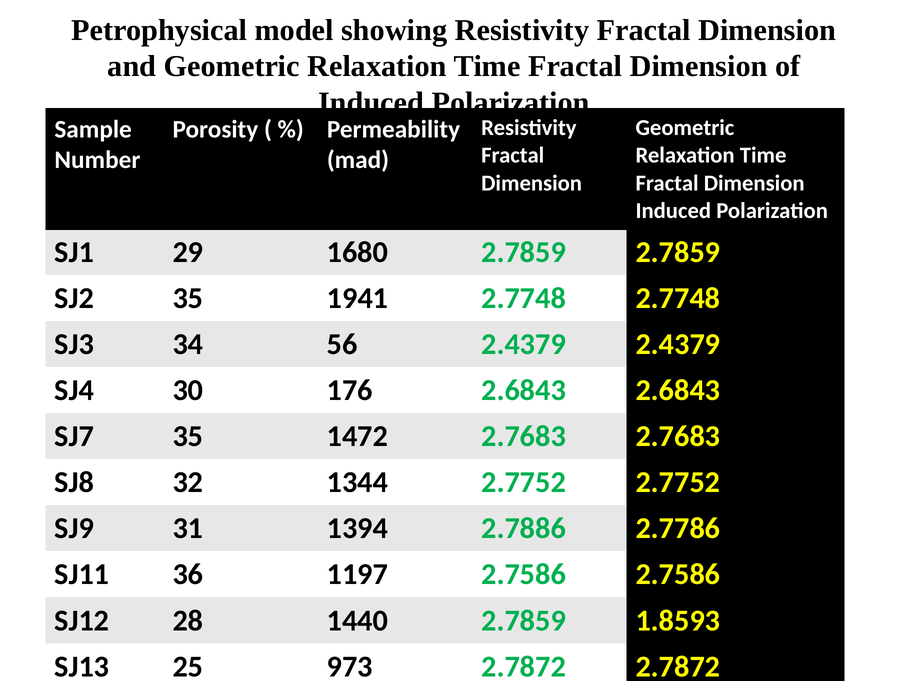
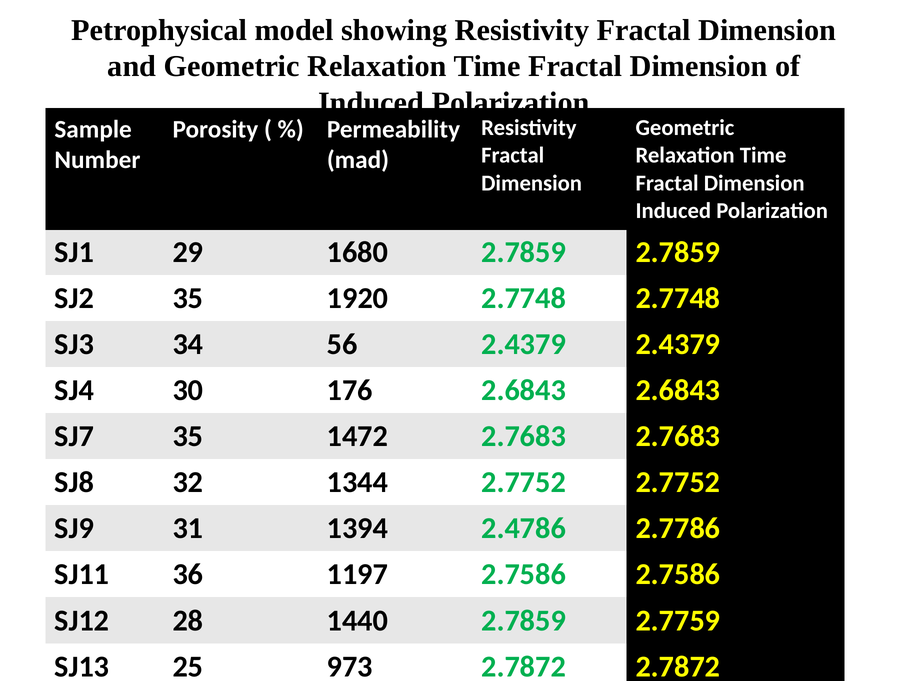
1941: 1941 -> 1920
2.7886: 2.7886 -> 2.4786
1.8593: 1.8593 -> 2.7759
